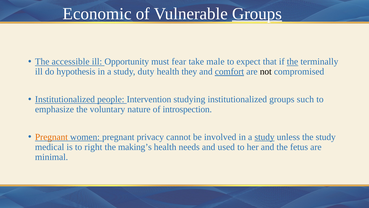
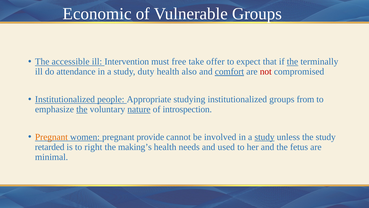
Groups at (257, 14) underline: present -> none
Opportunity: Opportunity -> Intervention
fear: fear -> free
male: male -> offer
hypothesis: hypothesis -> attendance
they: they -> also
not colour: black -> red
Intervention: Intervention -> Appropriate
such: such -> from
the at (82, 109) underline: none -> present
nature underline: none -> present
privacy: privacy -> provide
medical: medical -> retarded
